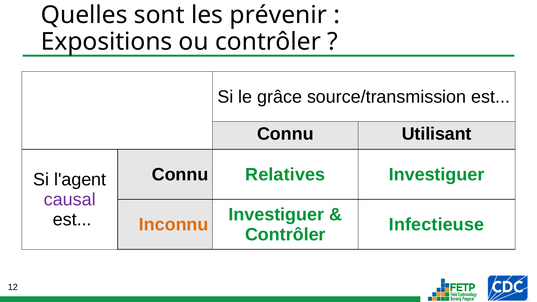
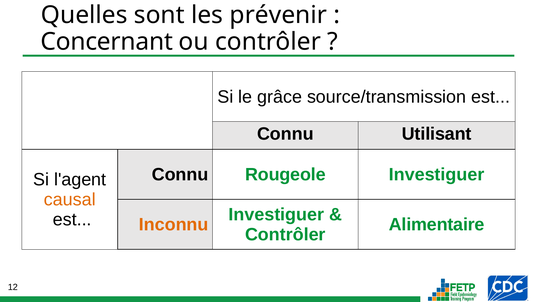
Expositions: Expositions -> Concernant
Relatives: Relatives -> Rougeole
causal colour: purple -> orange
Infectieuse: Infectieuse -> Alimentaire
